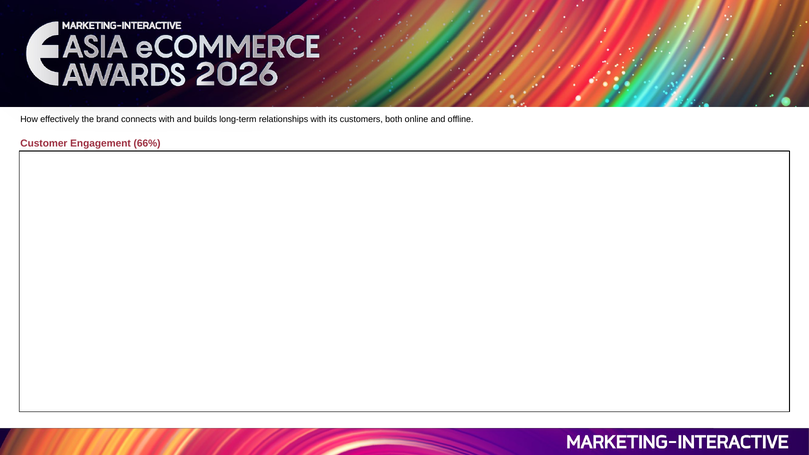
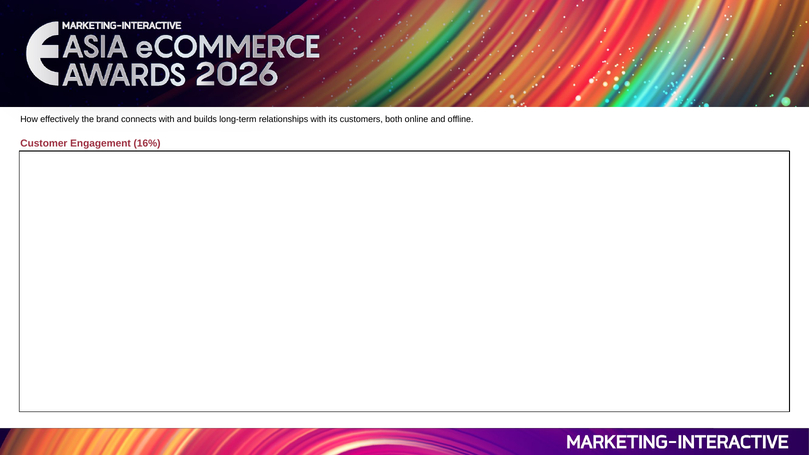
66%: 66% -> 16%
